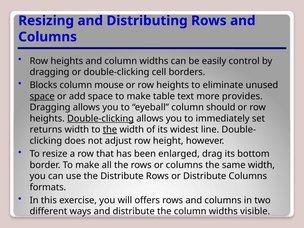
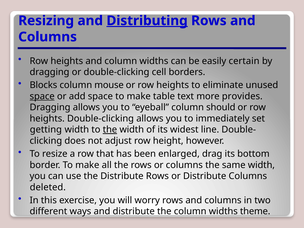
Distributing underline: none -> present
control: control -> certain
Double-clicking at (100, 119) underline: present -> none
returns: returns -> getting
formats: formats -> deleted
offers: offers -> worry
visible: visible -> theme
